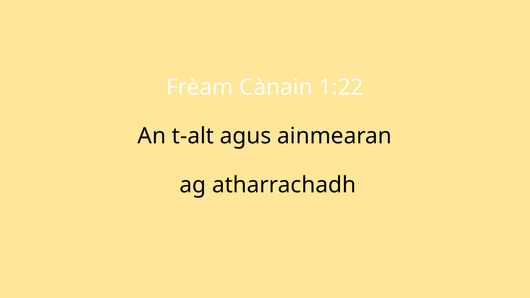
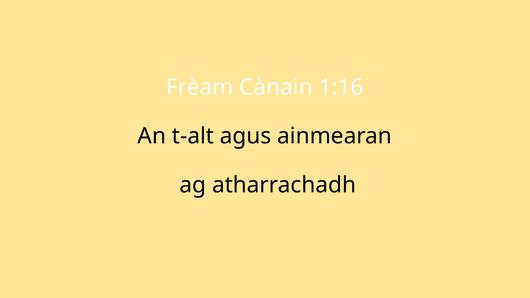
1:22: 1:22 -> 1:16
